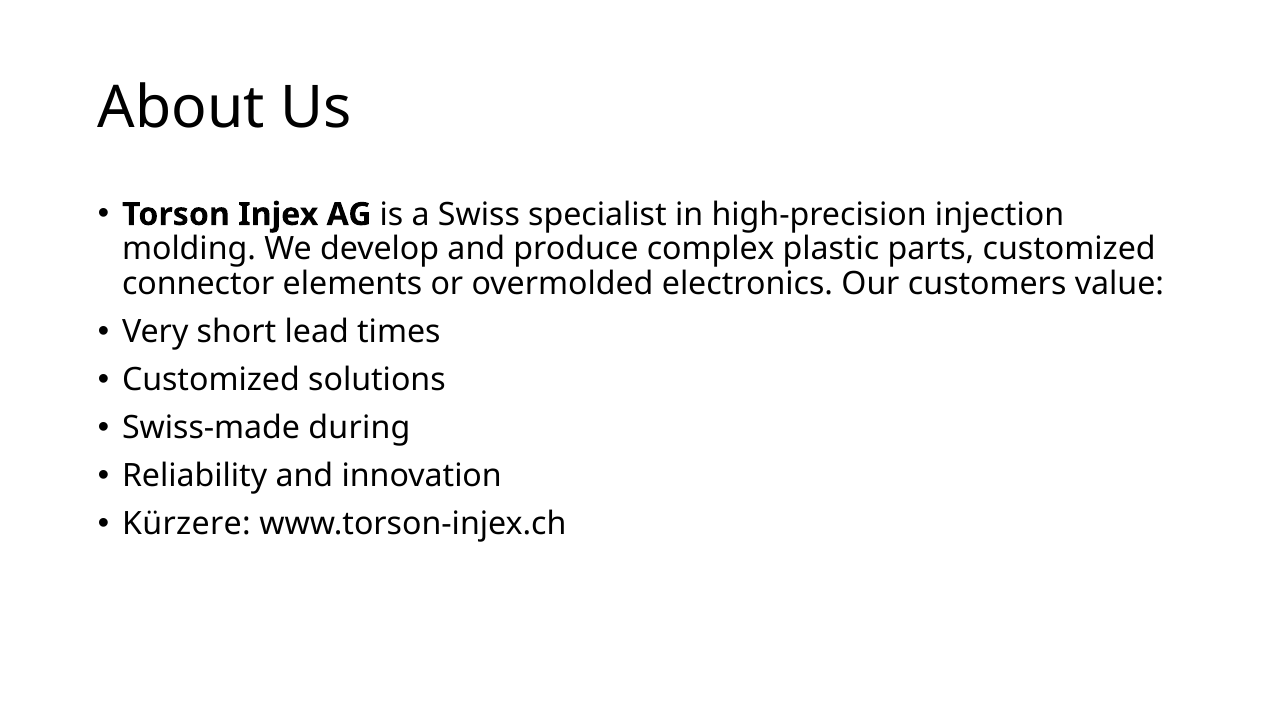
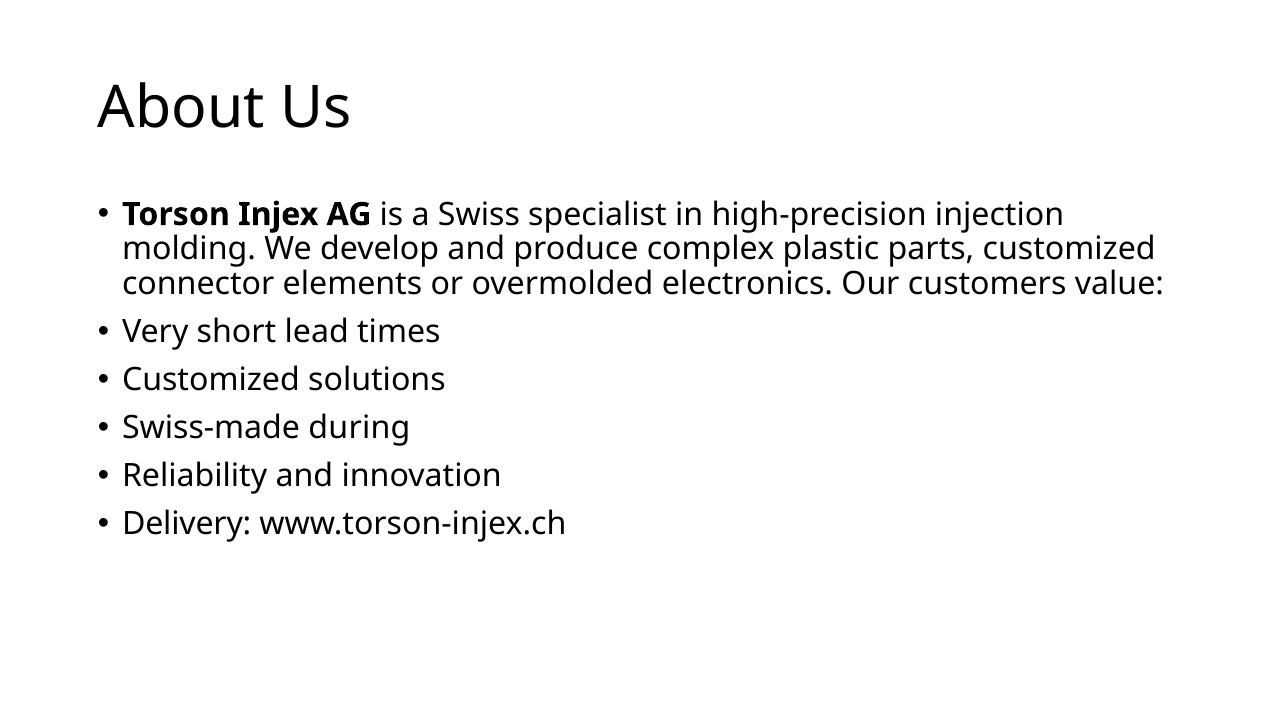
Kürzere: Kürzere -> Delivery
